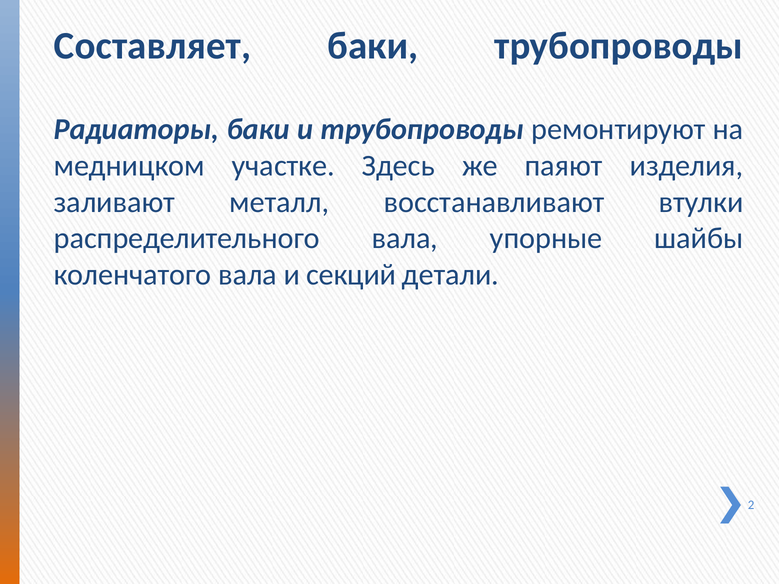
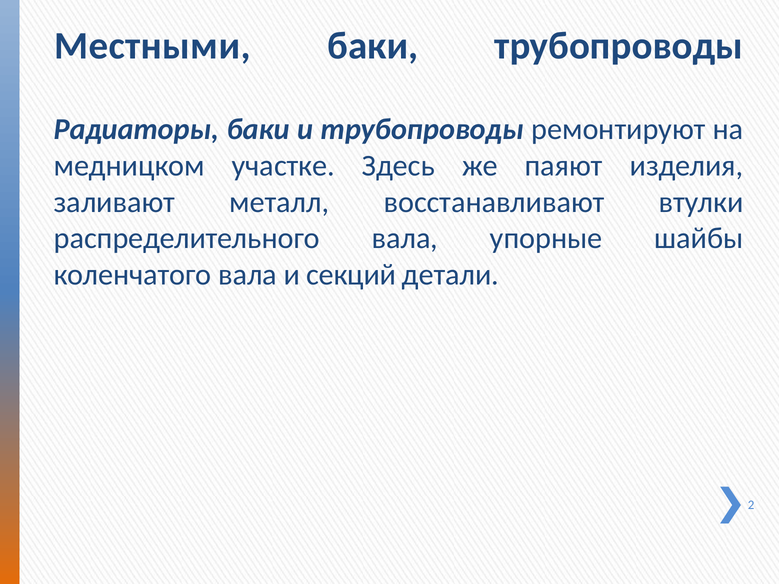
Составляет: Составляет -> Местными
